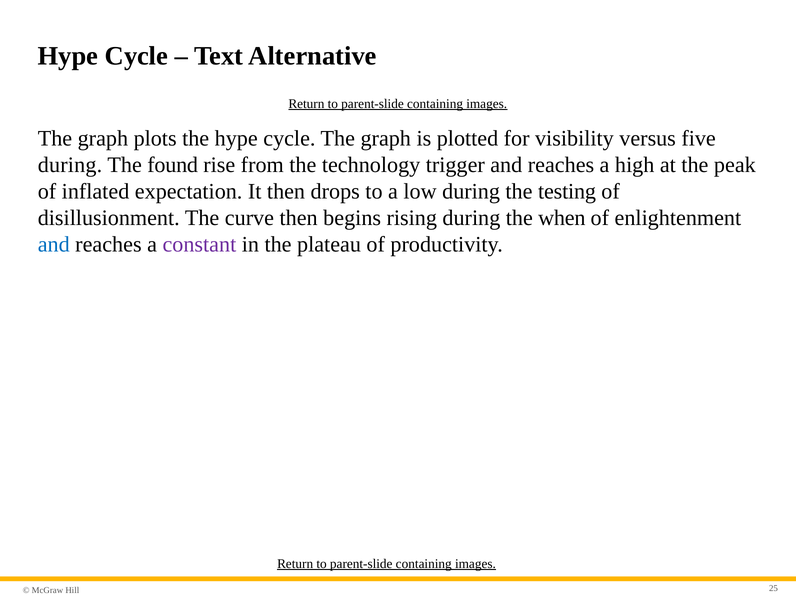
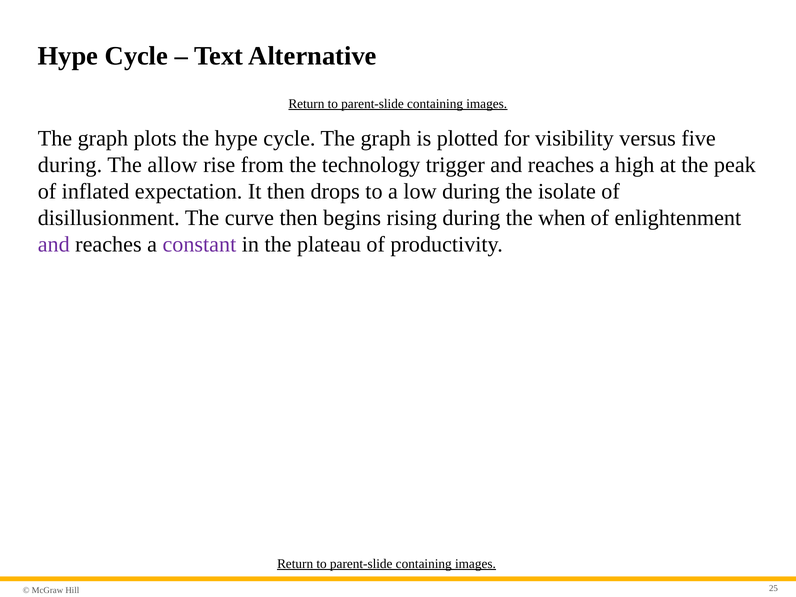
found: found -> allow
testing: testing -> isolate
and at (54, 244) colour: blue -> purple
